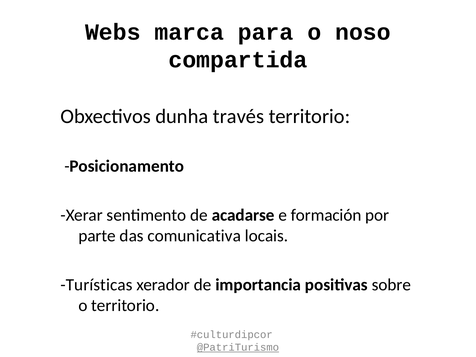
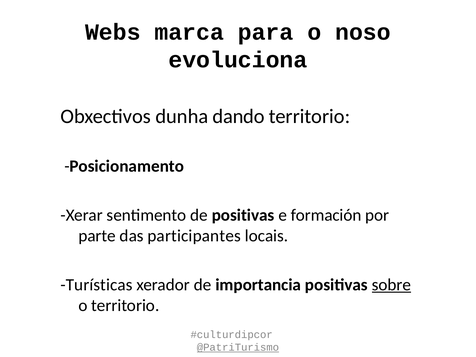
compartida: compartida -> evoluciona
través: través -> dando
de acadarse: acadarse -> positivas
comunicativa: comunicativa -> participantes
sobre underline: none -> present
